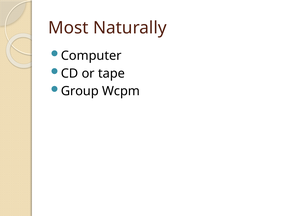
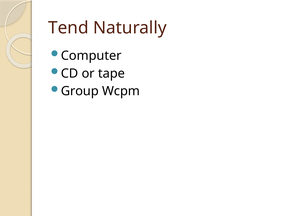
Most: Most -> Tend
